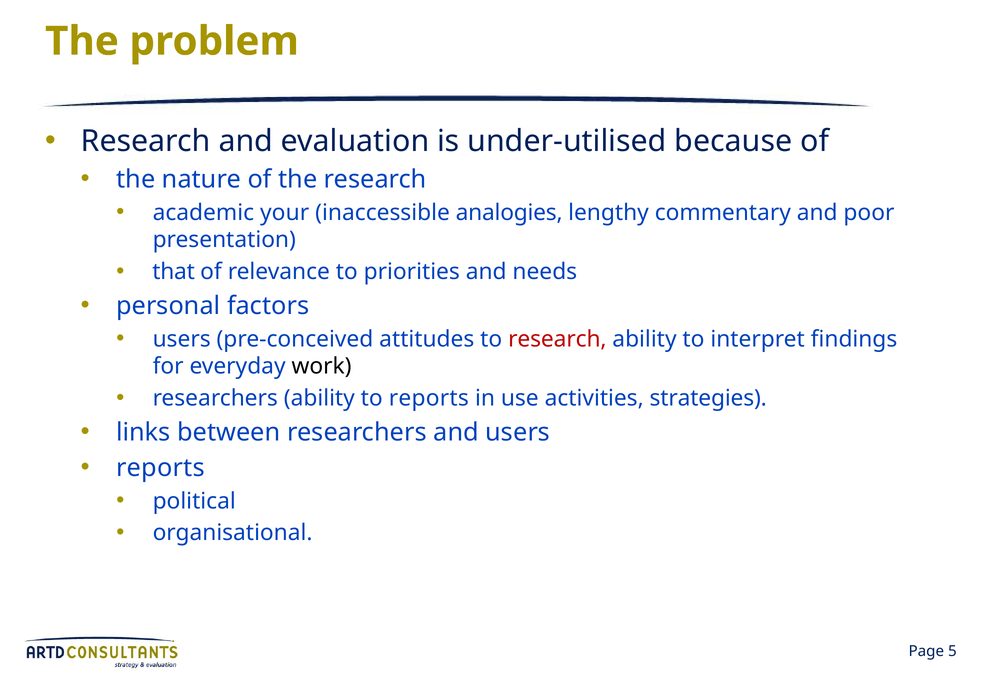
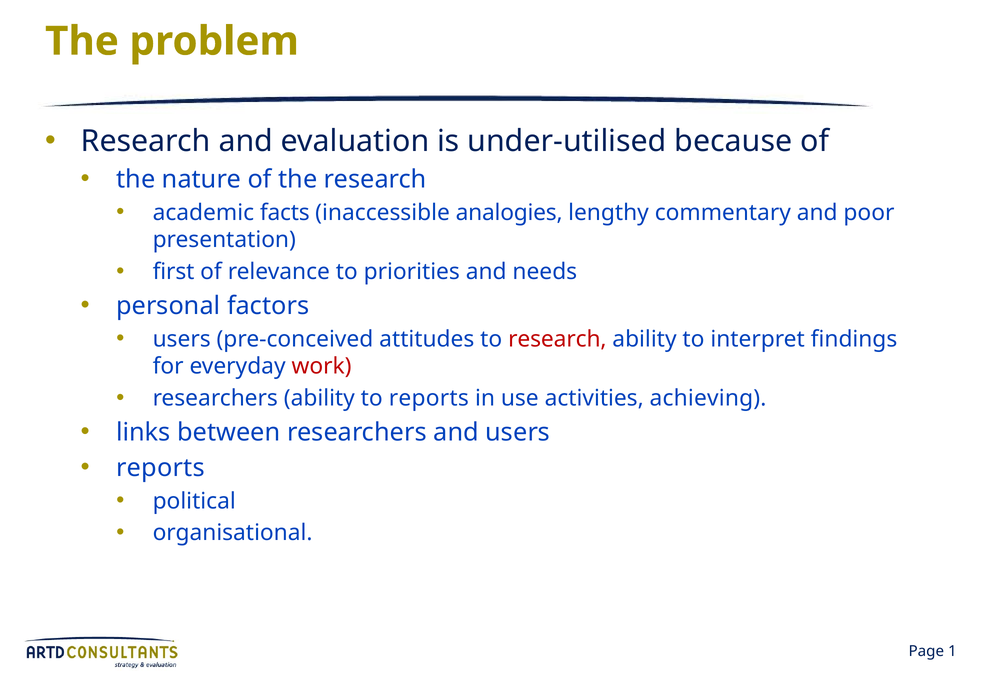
your: your -> facts
that: that -> first
work colour: black -> red
strategies: strategies -> achieving
5: 5 -> 1
